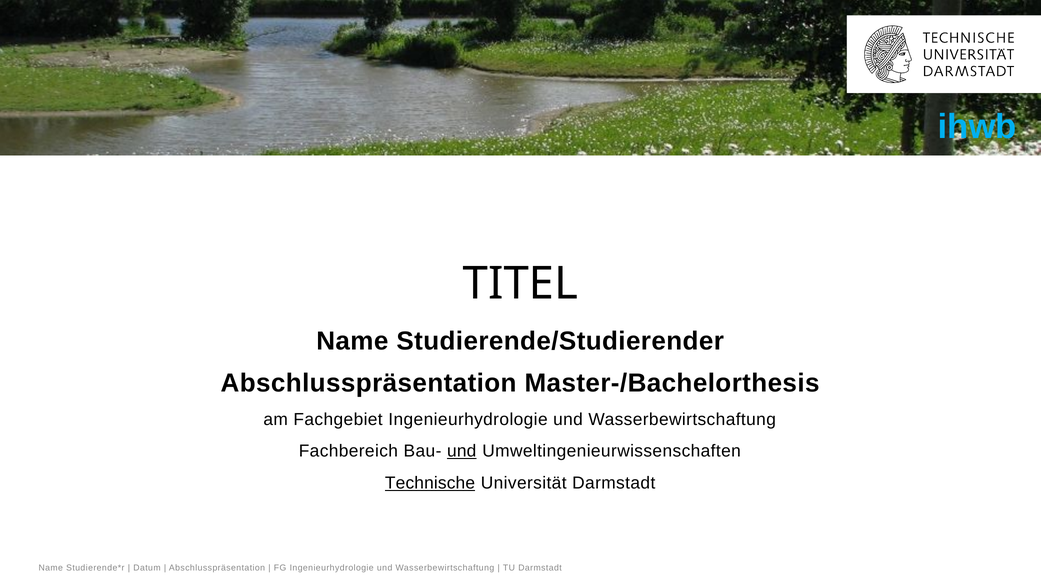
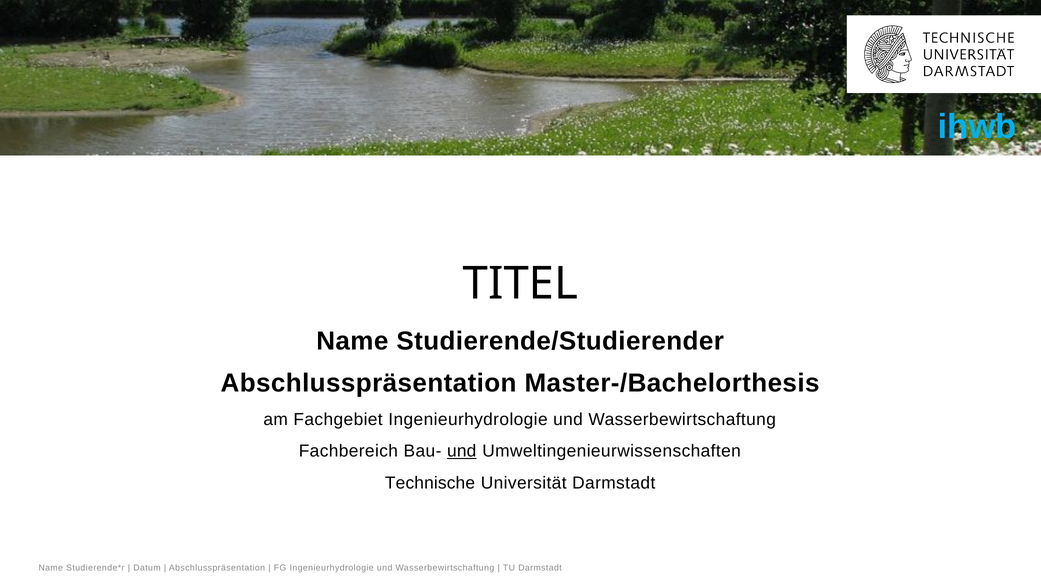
Technische underline: present -> none
